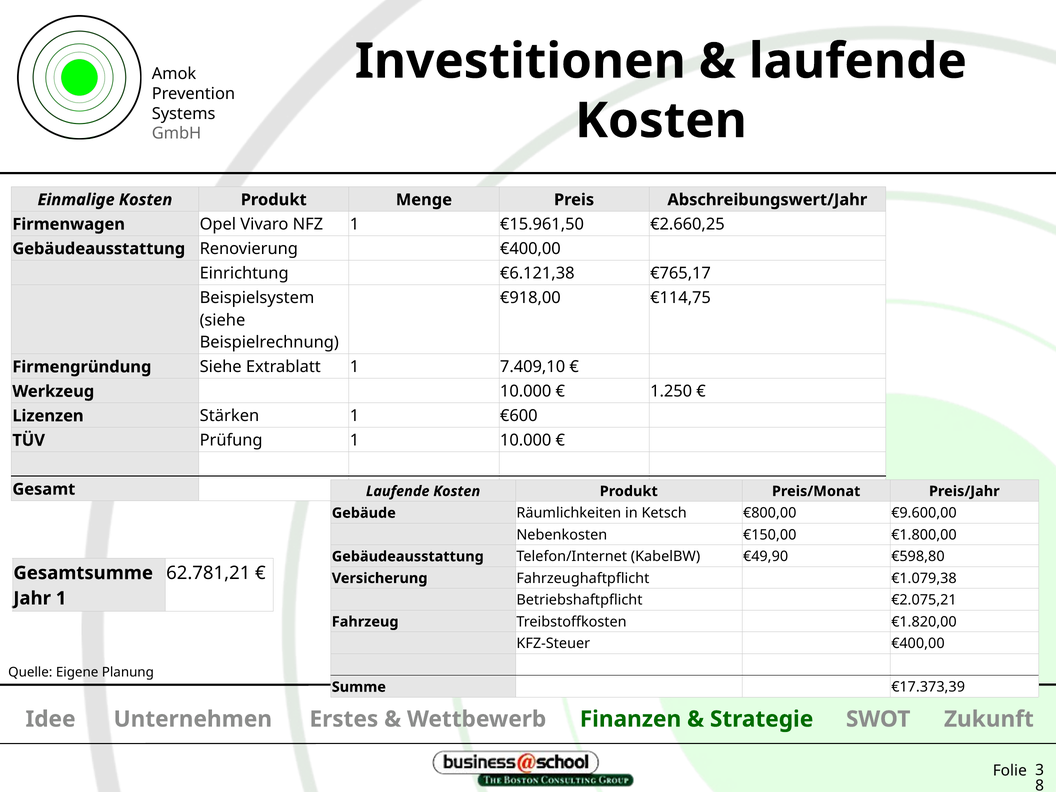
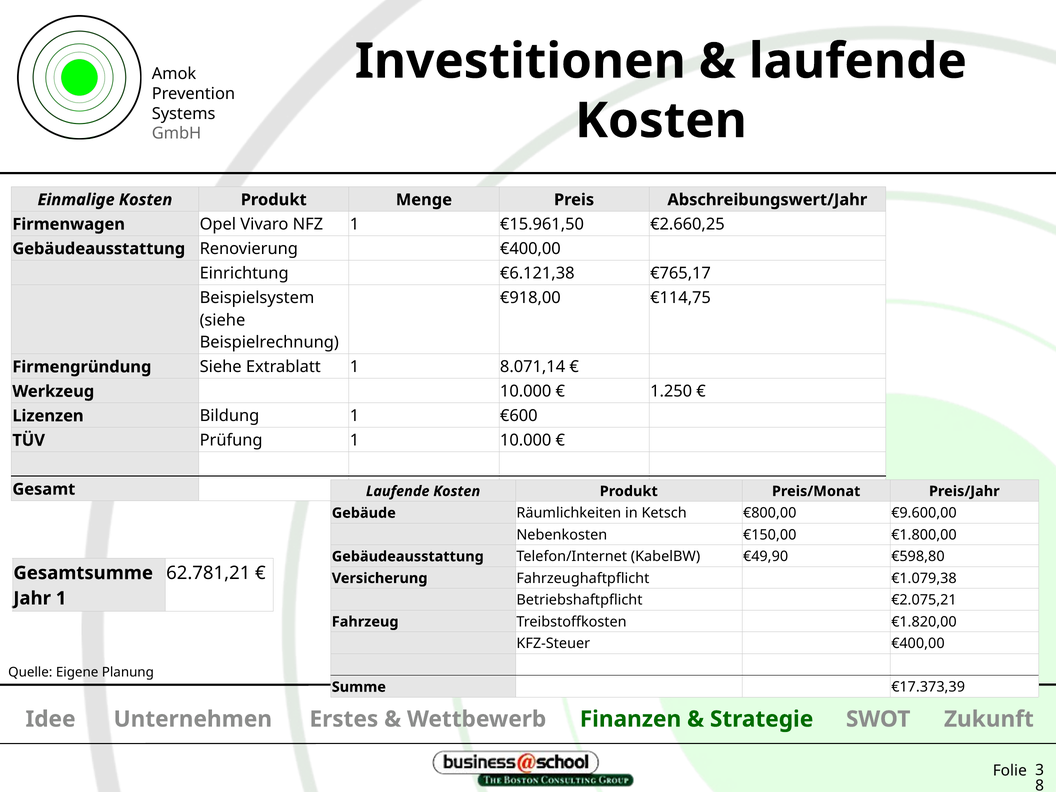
7.409,10: 7.409,10 -> 8.071,14
Stärken: Stärken -> Bildung
